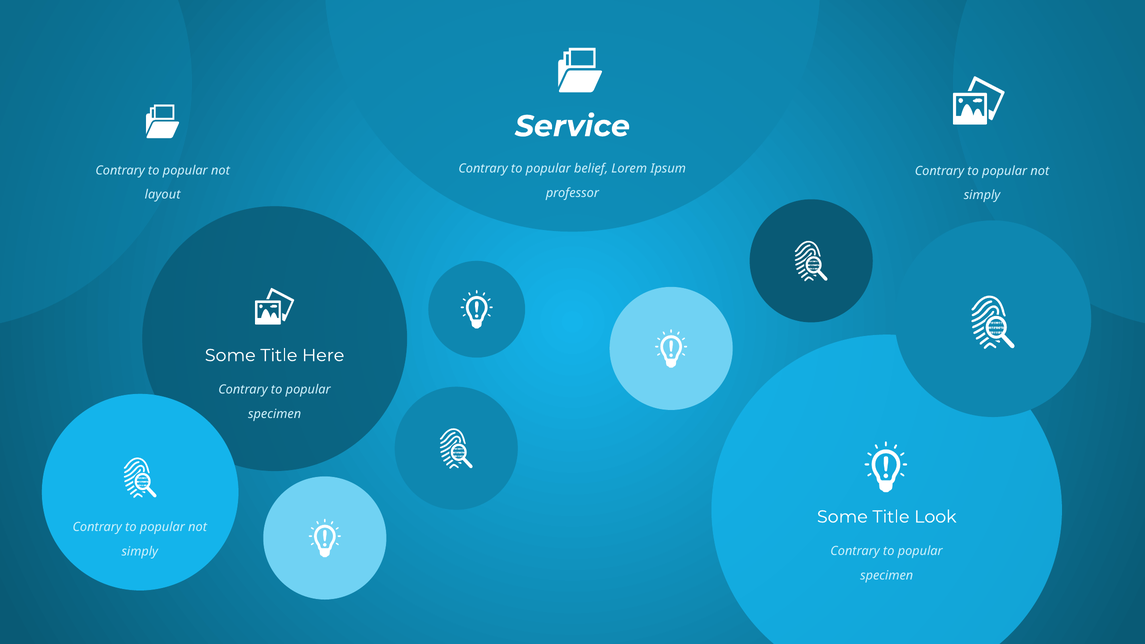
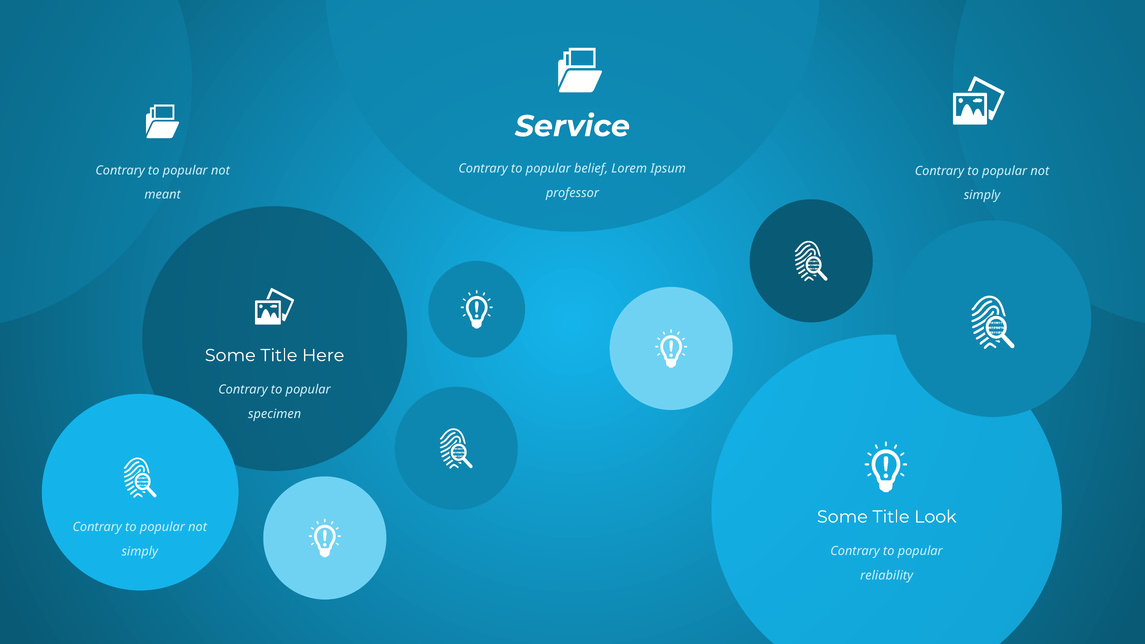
layout: layout -> meant
specimen at (887, 575): specimen -> reliability
